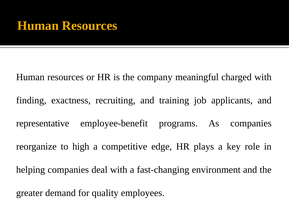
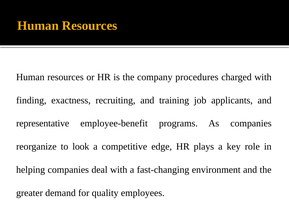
meaningful: meaningful -> procedures
high: high -> look
